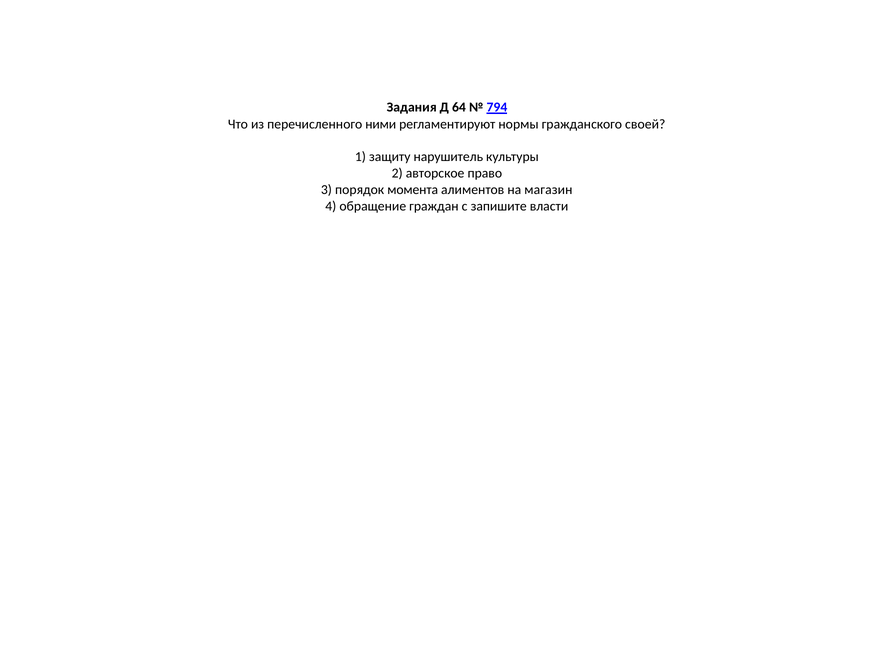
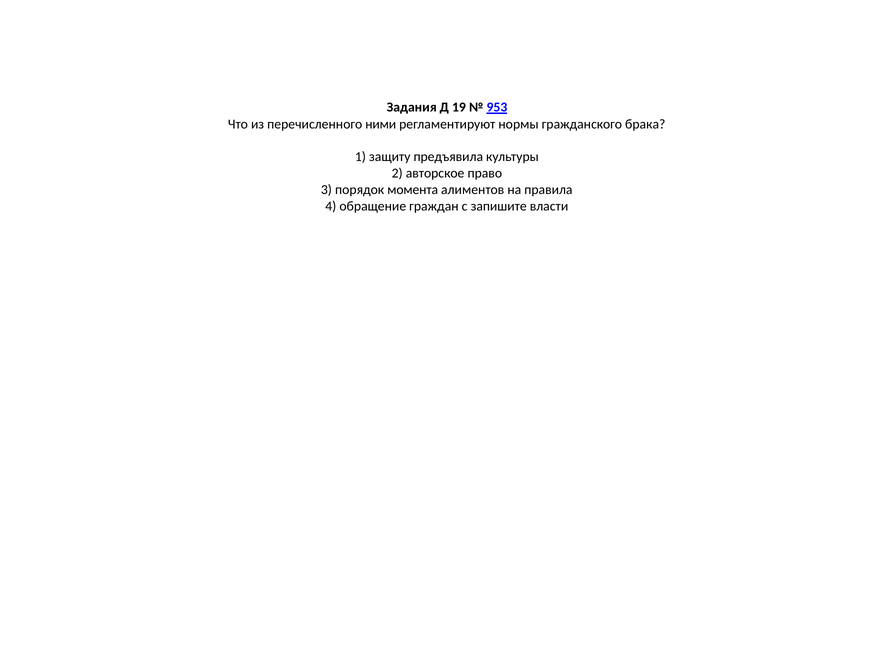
64: 64 -> 19
794: 794 -> 953
своей: своей -> брака
нарушитель: нарушитель -> предъявила
магазин: магазин -> правила
